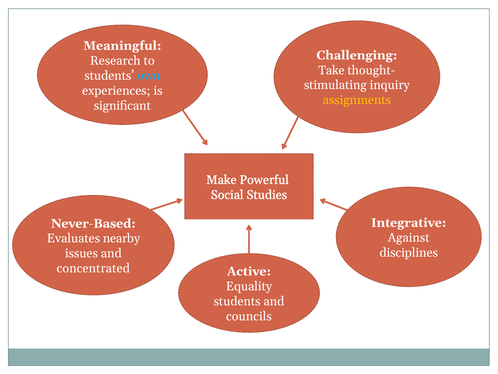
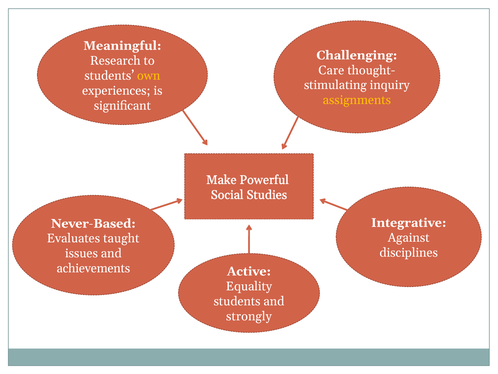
Take: Take -> Care
own colour: light blue -> yellow
nearby: nearby -> taught
concentrated: concentrated -> achievements
councils: councils -> strongly
